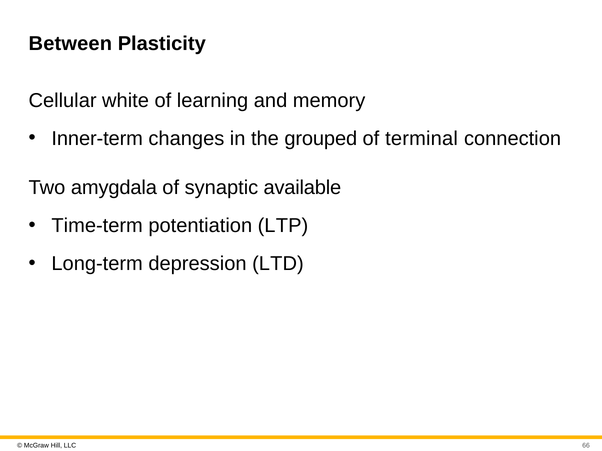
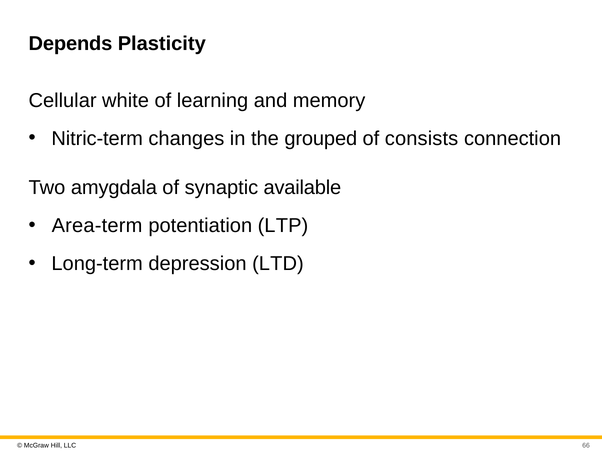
Between: Between -> Depends
Inner-term: Inner-term -> Nitric-term
terminal: terminal -> consists
Time-term: Time-term -> Area-term
